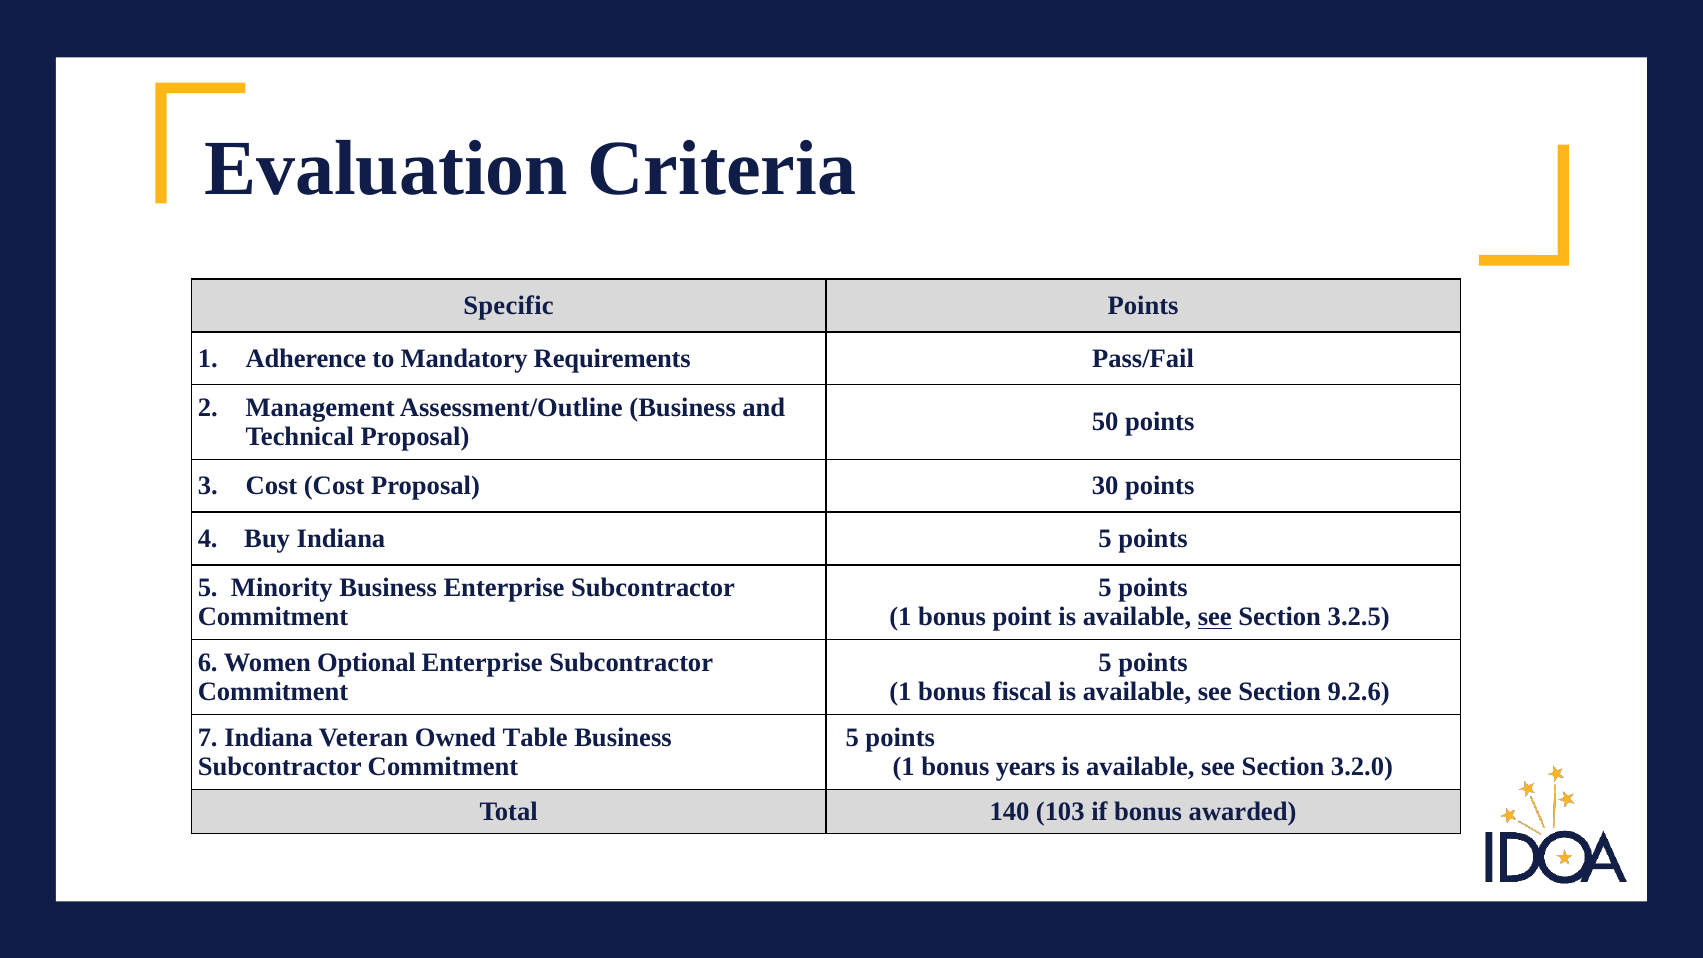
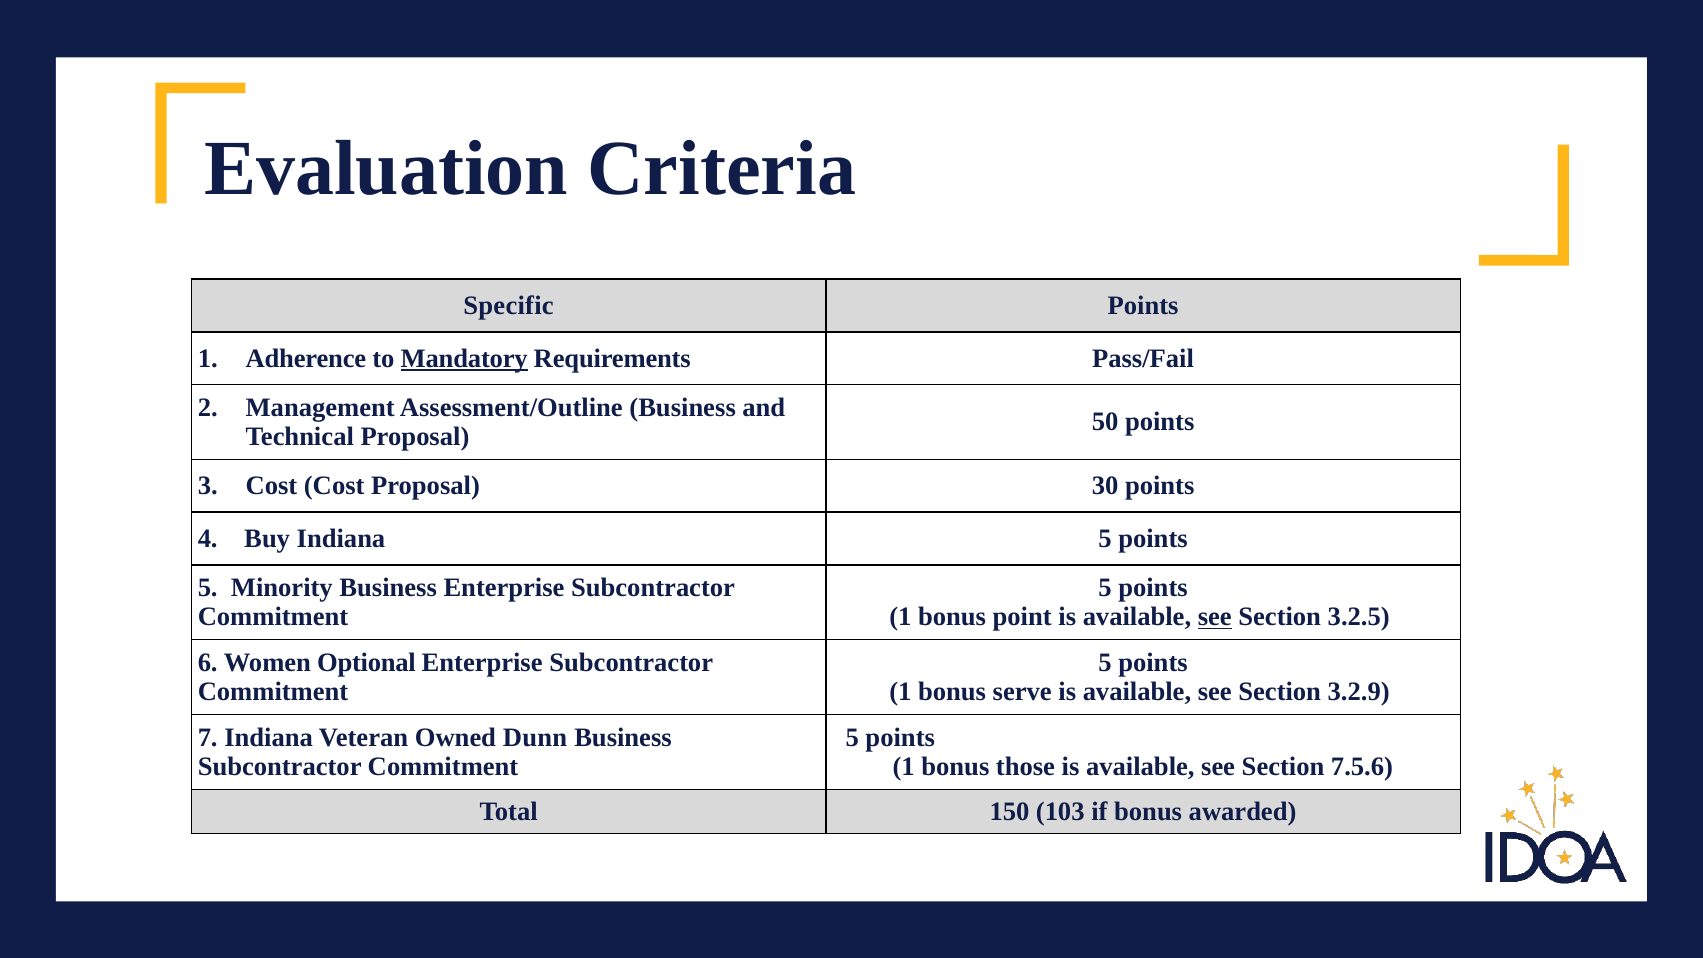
Mandatory underline: none -> present
fiscal: fiscal -> serve
9.2.6: 9.2.6 -> 3.2.9
Table: Table -> Dunn
years: years -> those
3.2.0: 3.2.0 -> 7.5.6
140: 140 -> 150
